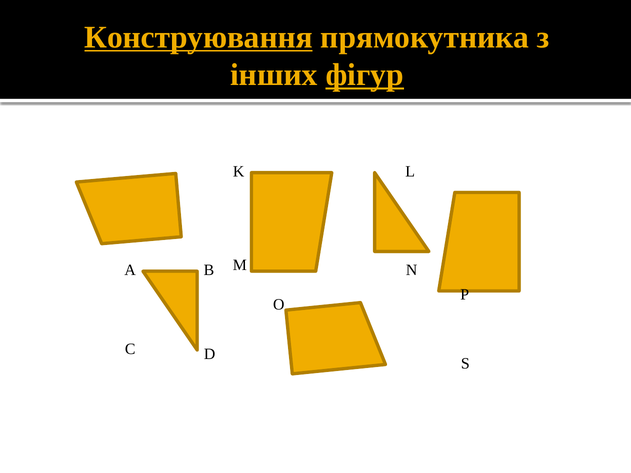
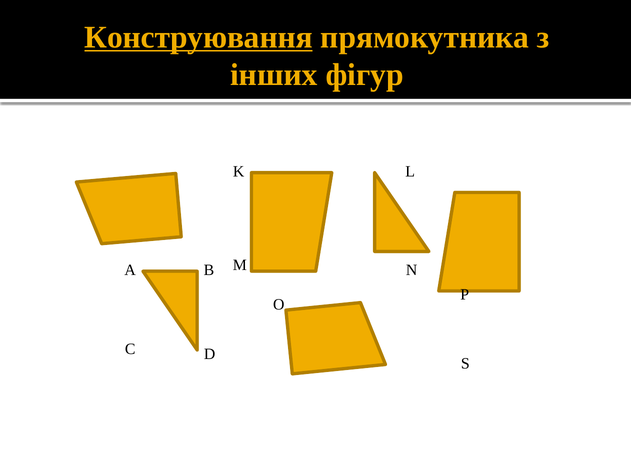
фігур underline: present -> none
